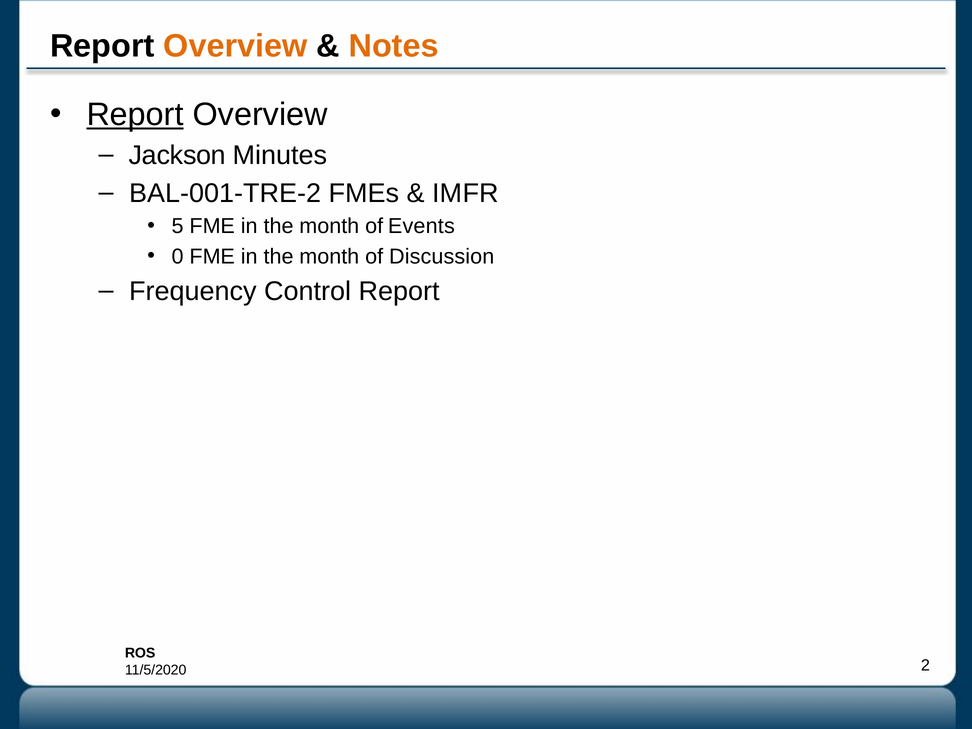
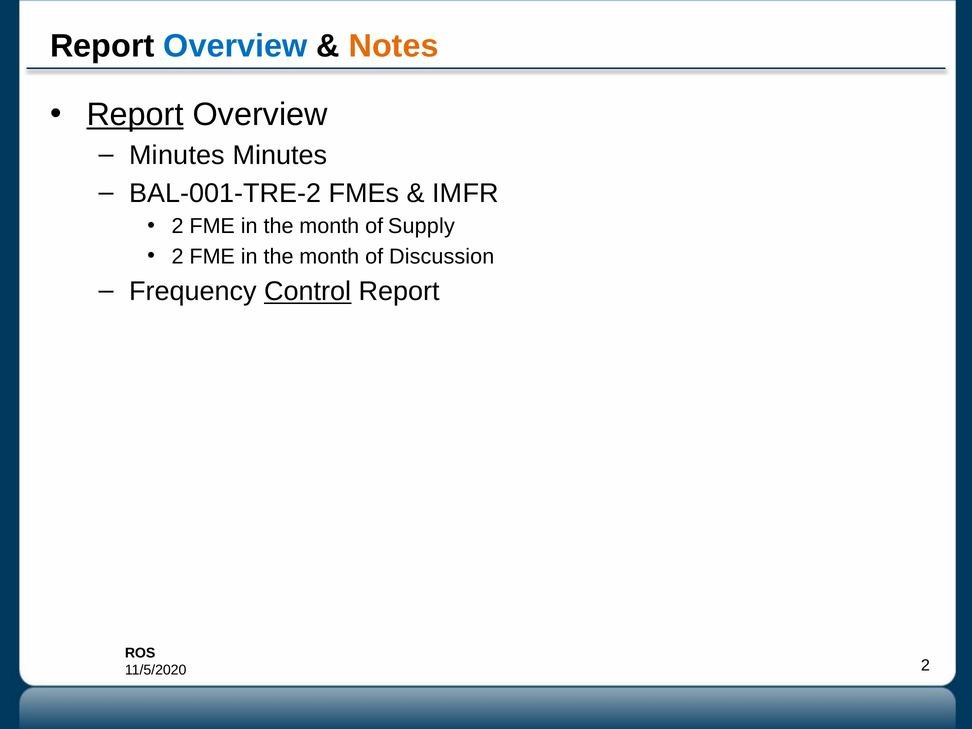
Overview at (235, 46) colour: orange -> blue
Jackson at (177, 155): Jackson -> Minutes
5 at (178, 226): 5 -> 2
Events: Events -> Supply
0 at (178, 256): 0 -> 2
Control underline: none -> present
